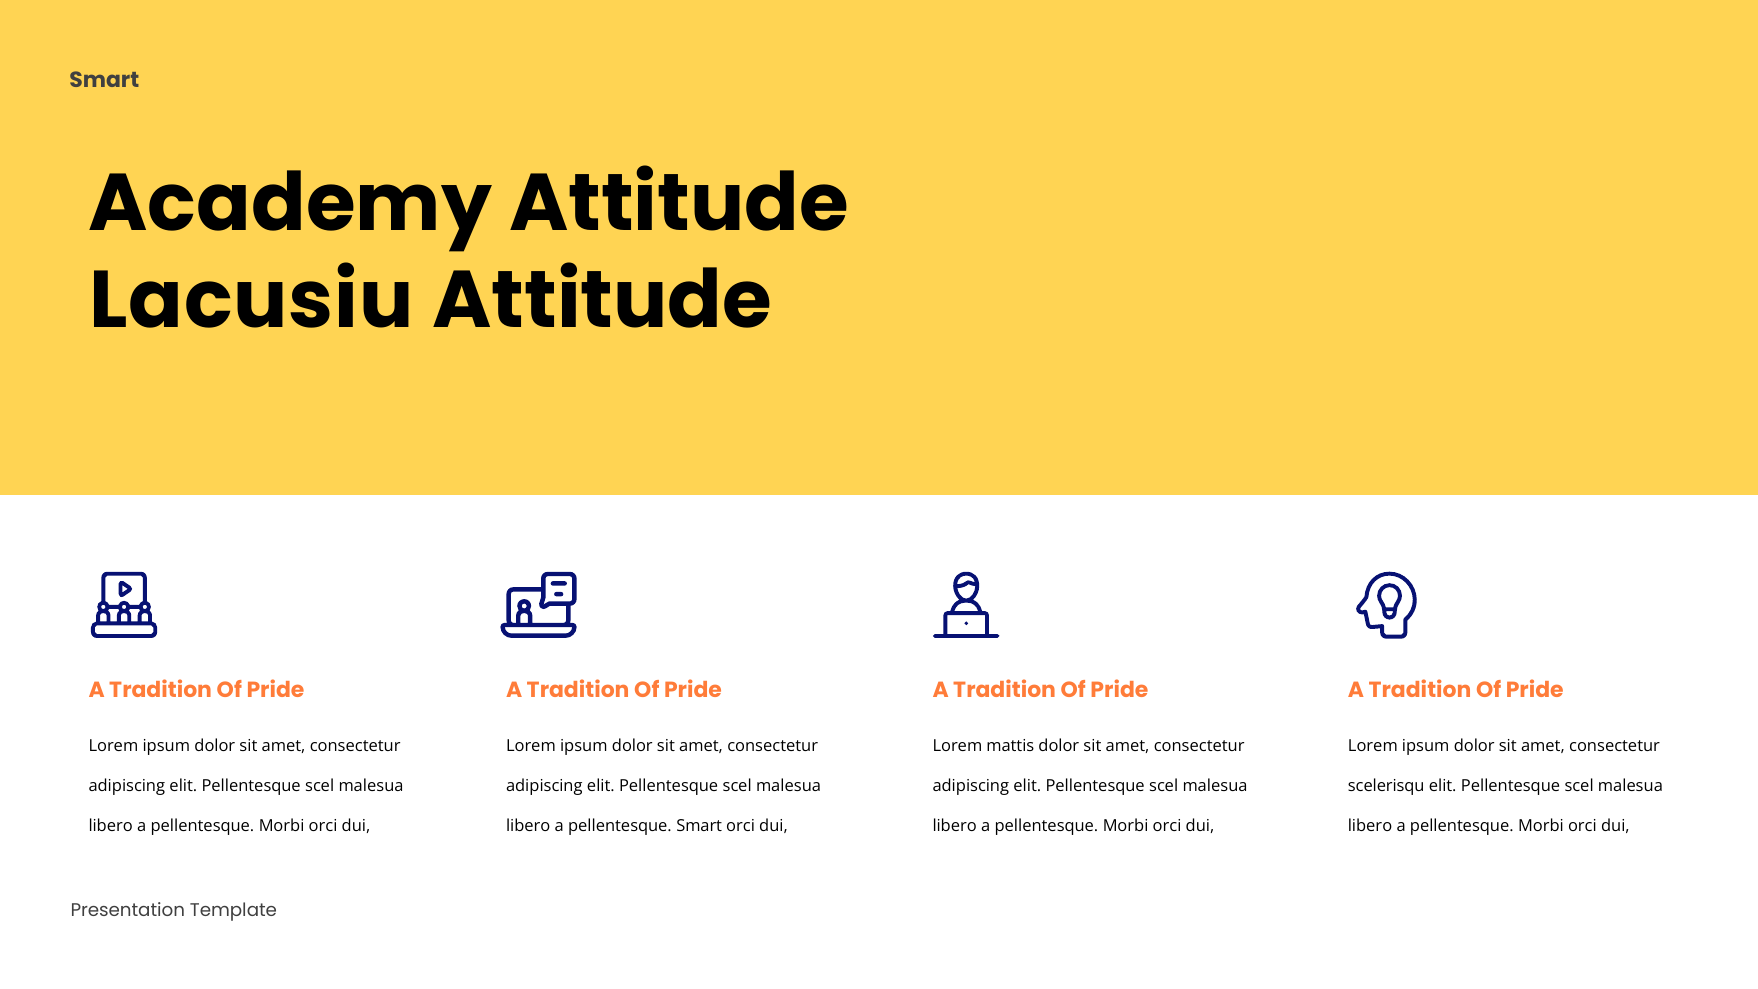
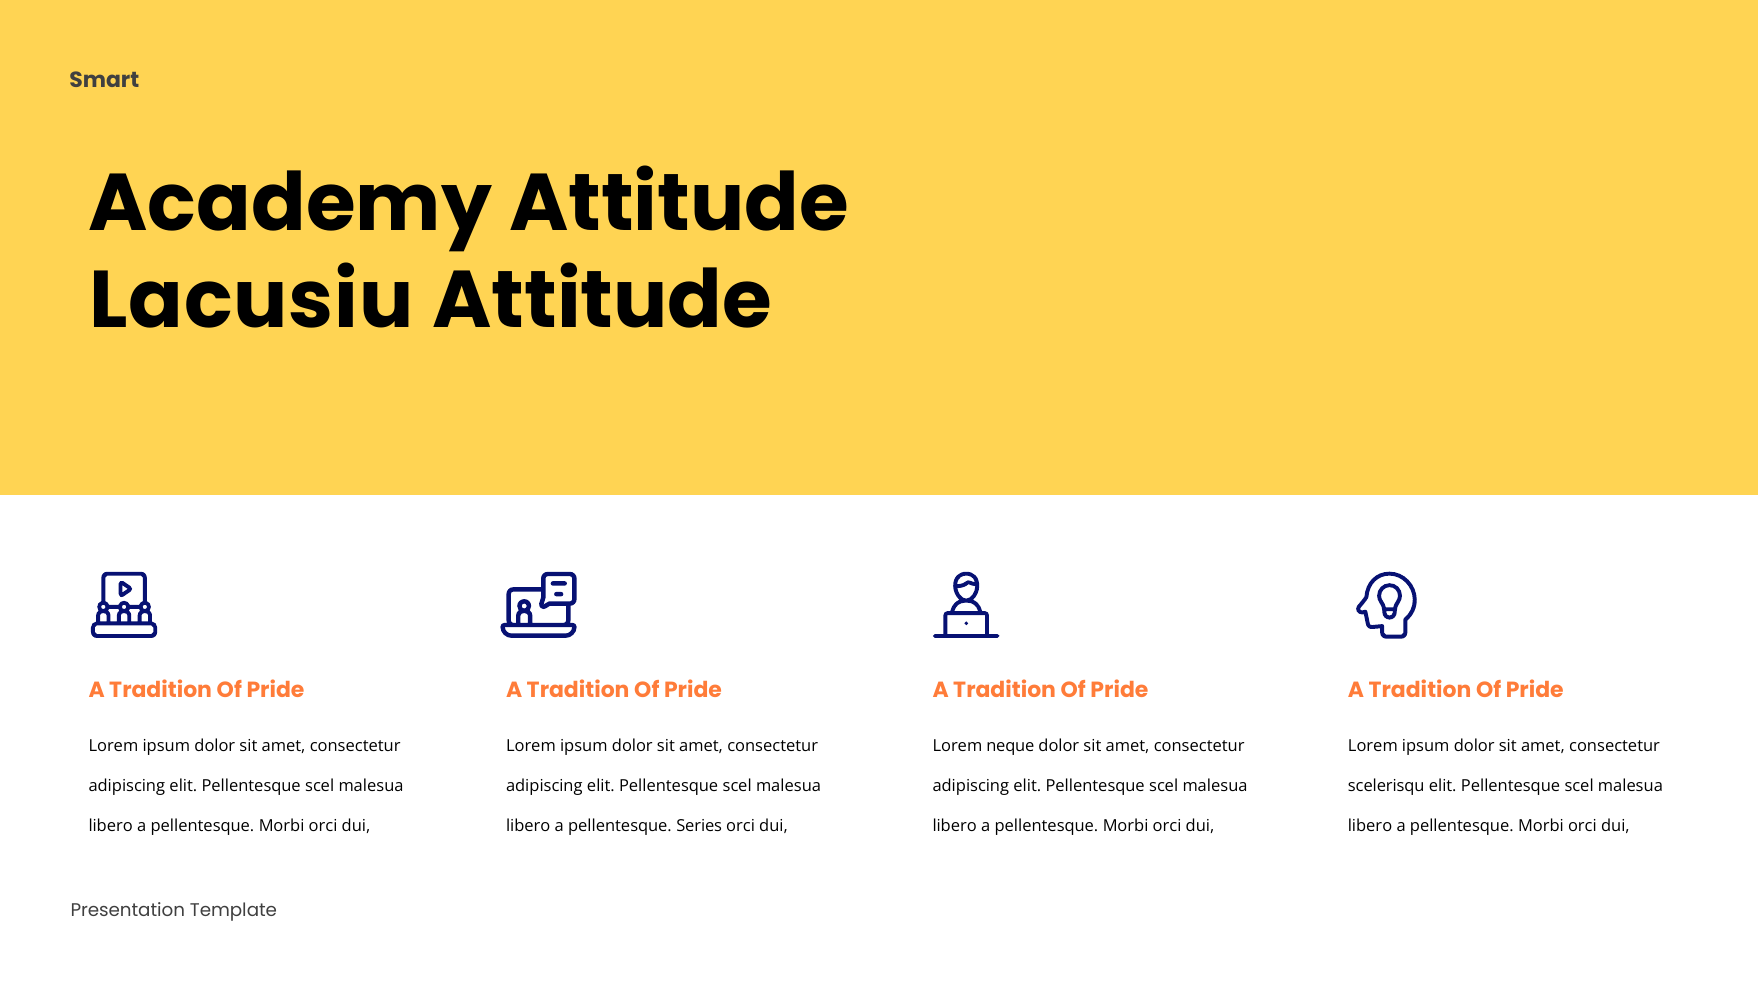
mattis: mattis -> neque
pellentesque Smart: Smart -> Series
